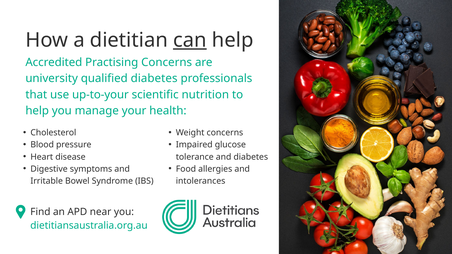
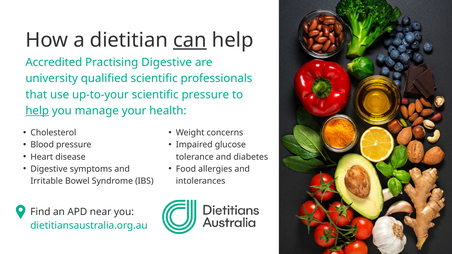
Practising Concerns: Concerns -> Digestive
qualified diabetes: diabetes -> scientific
scientific nutrition: nutrition -> pressure
help at (37, 111) underline: none -> present
